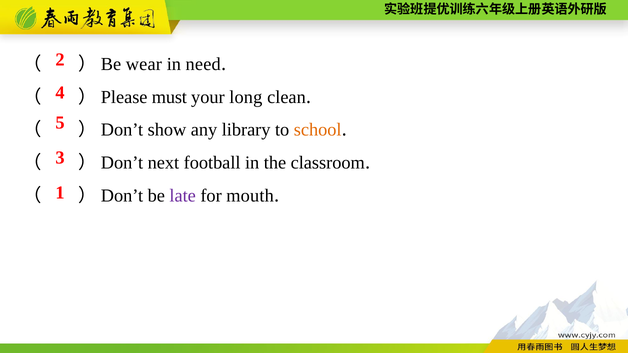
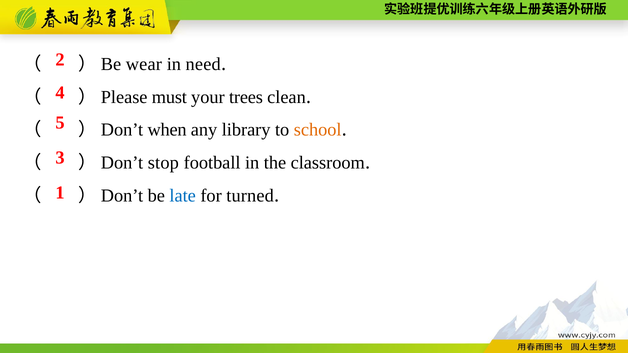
long: long -> trees
show: show -> when
next: next -> stop
late colour: purple -> blue
mouth: mouth -> turned
